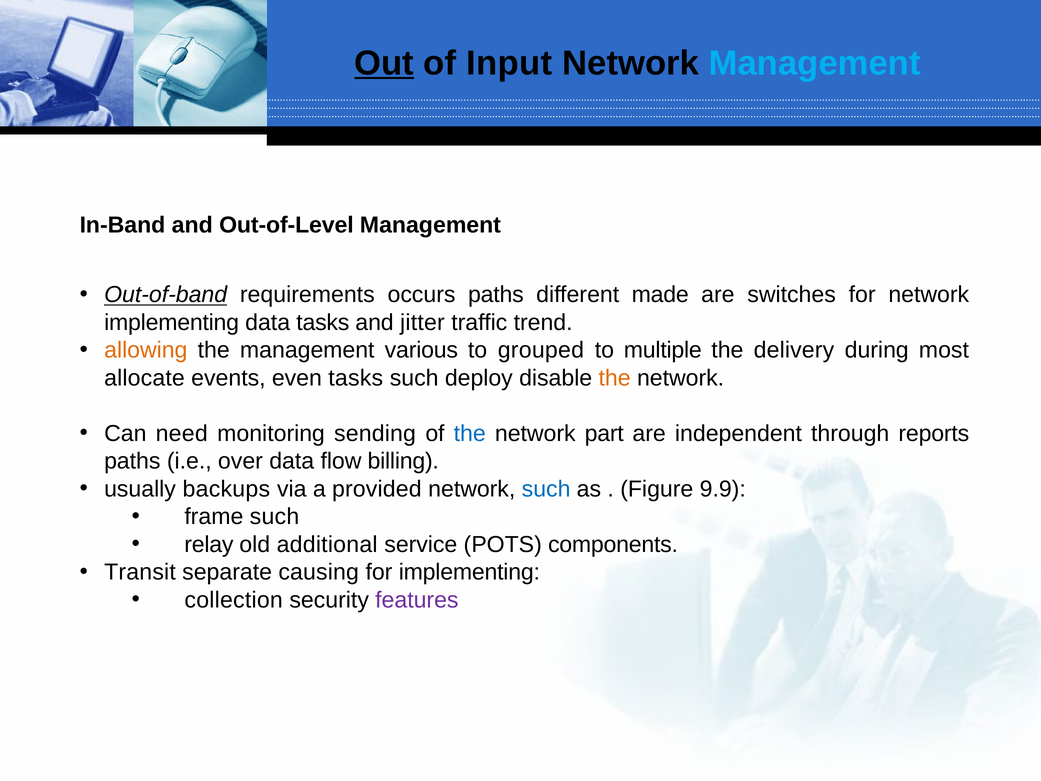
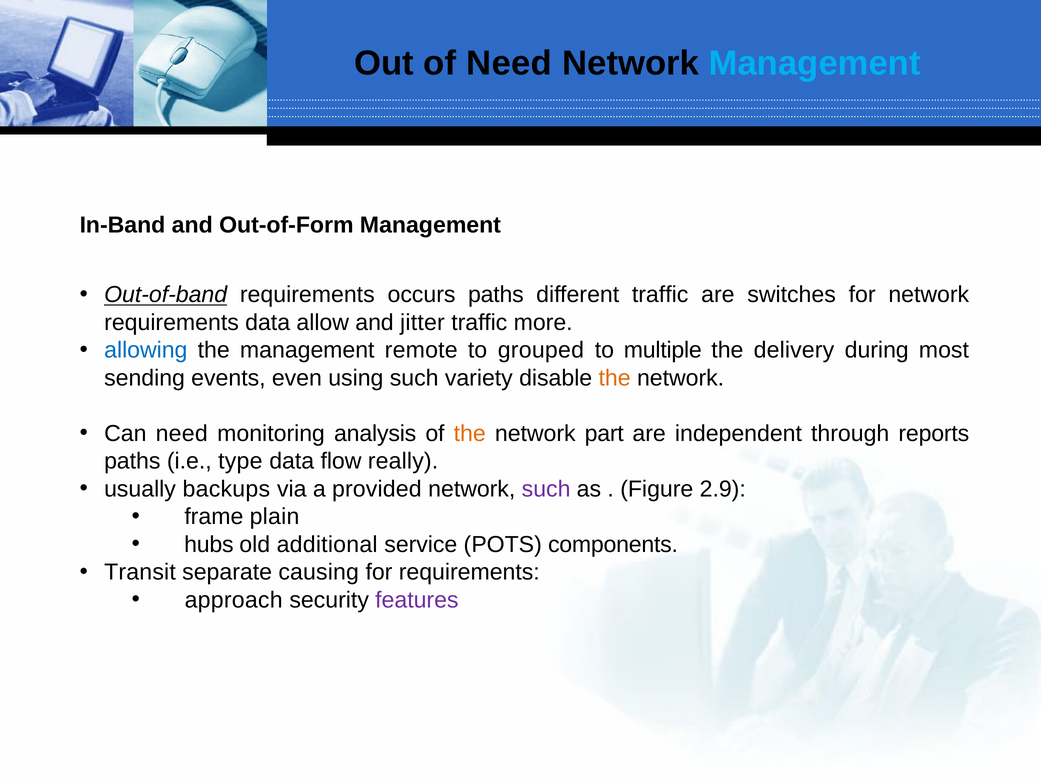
Out underline: present -> none
of Input: Input -> Need
Out-of-Level: Out-of-Level -> Out-of-Form
different made: made -> traffic
implementing at (172, 322): implementing -> requirements
data tasks: tasks -> allow
trend: trend -> more
allowing colour: orange -> blue
various: various -> remote
allocate: allocate -> sending
even tasks: tasks -> using
deploy: deploy -> variety
sending: sending -> analysis
the at (470, 433) colour: blue -> orange
over: over -> type
billing: billing -> really
such at (546, 489) colour: blue -> purple
9.9: 9.9 -> 2.9
frame such: such -> plain
relay: relay -> hubs
for implementing: implementing -> requirements
collection: collection -> approach
